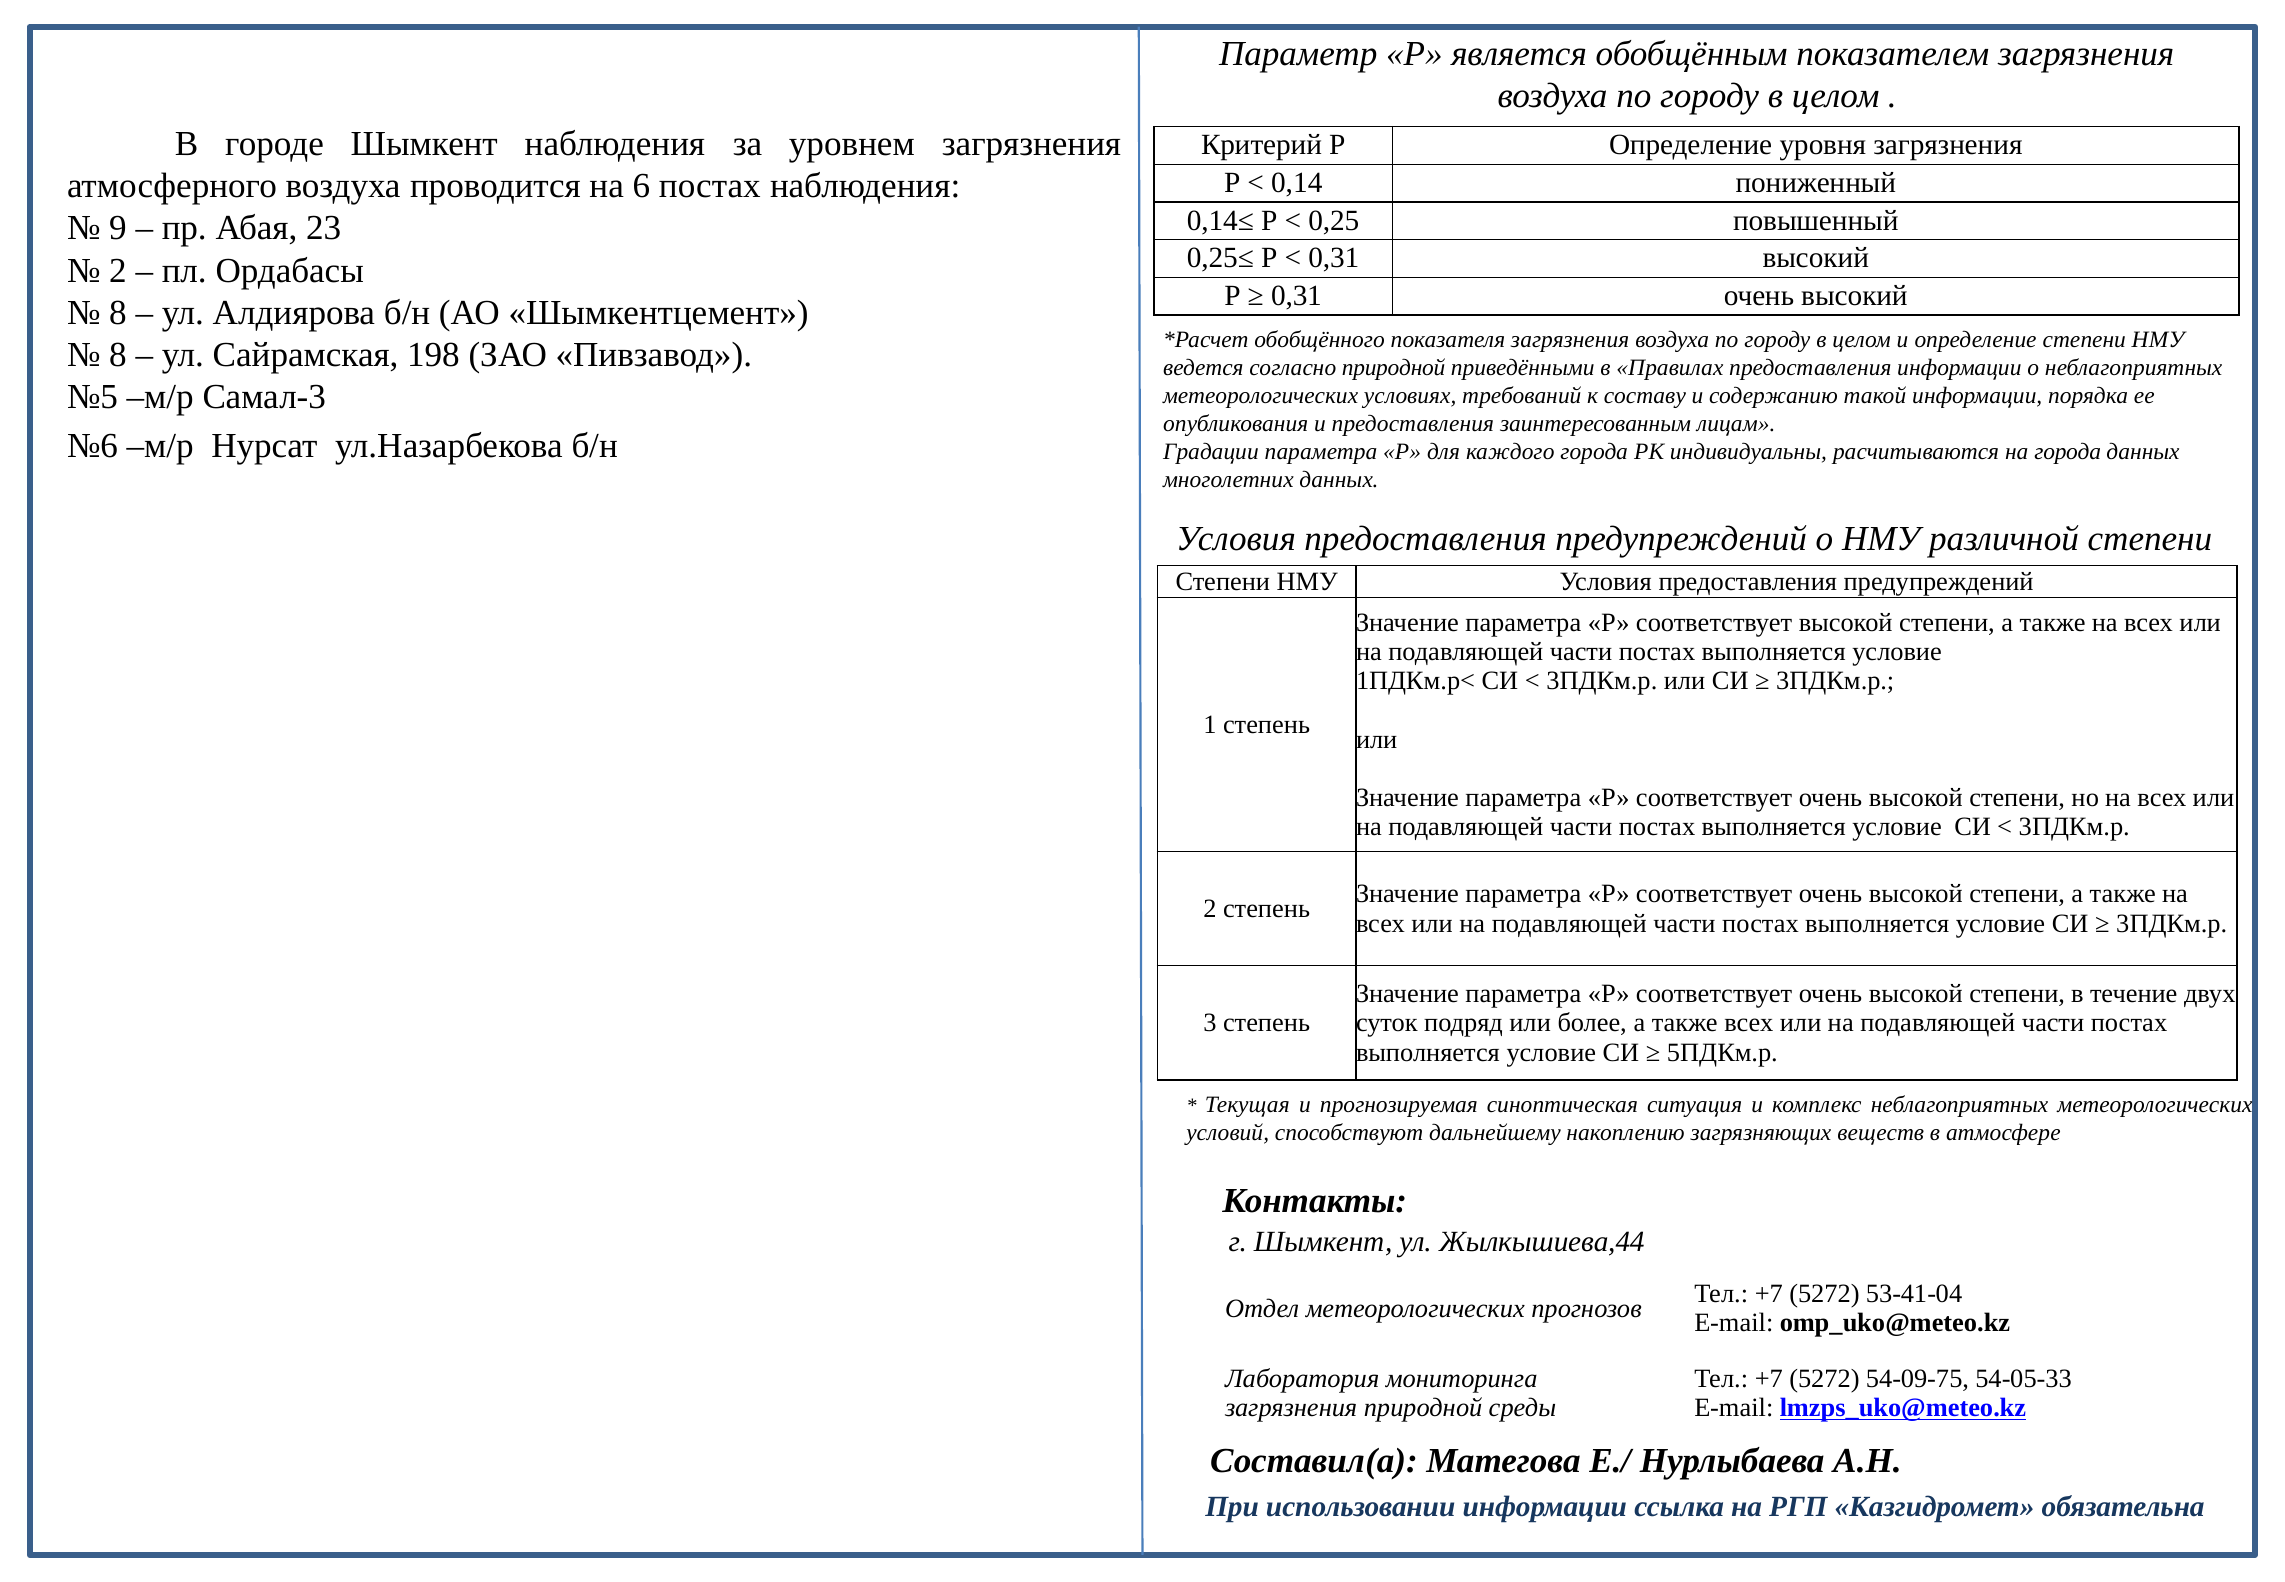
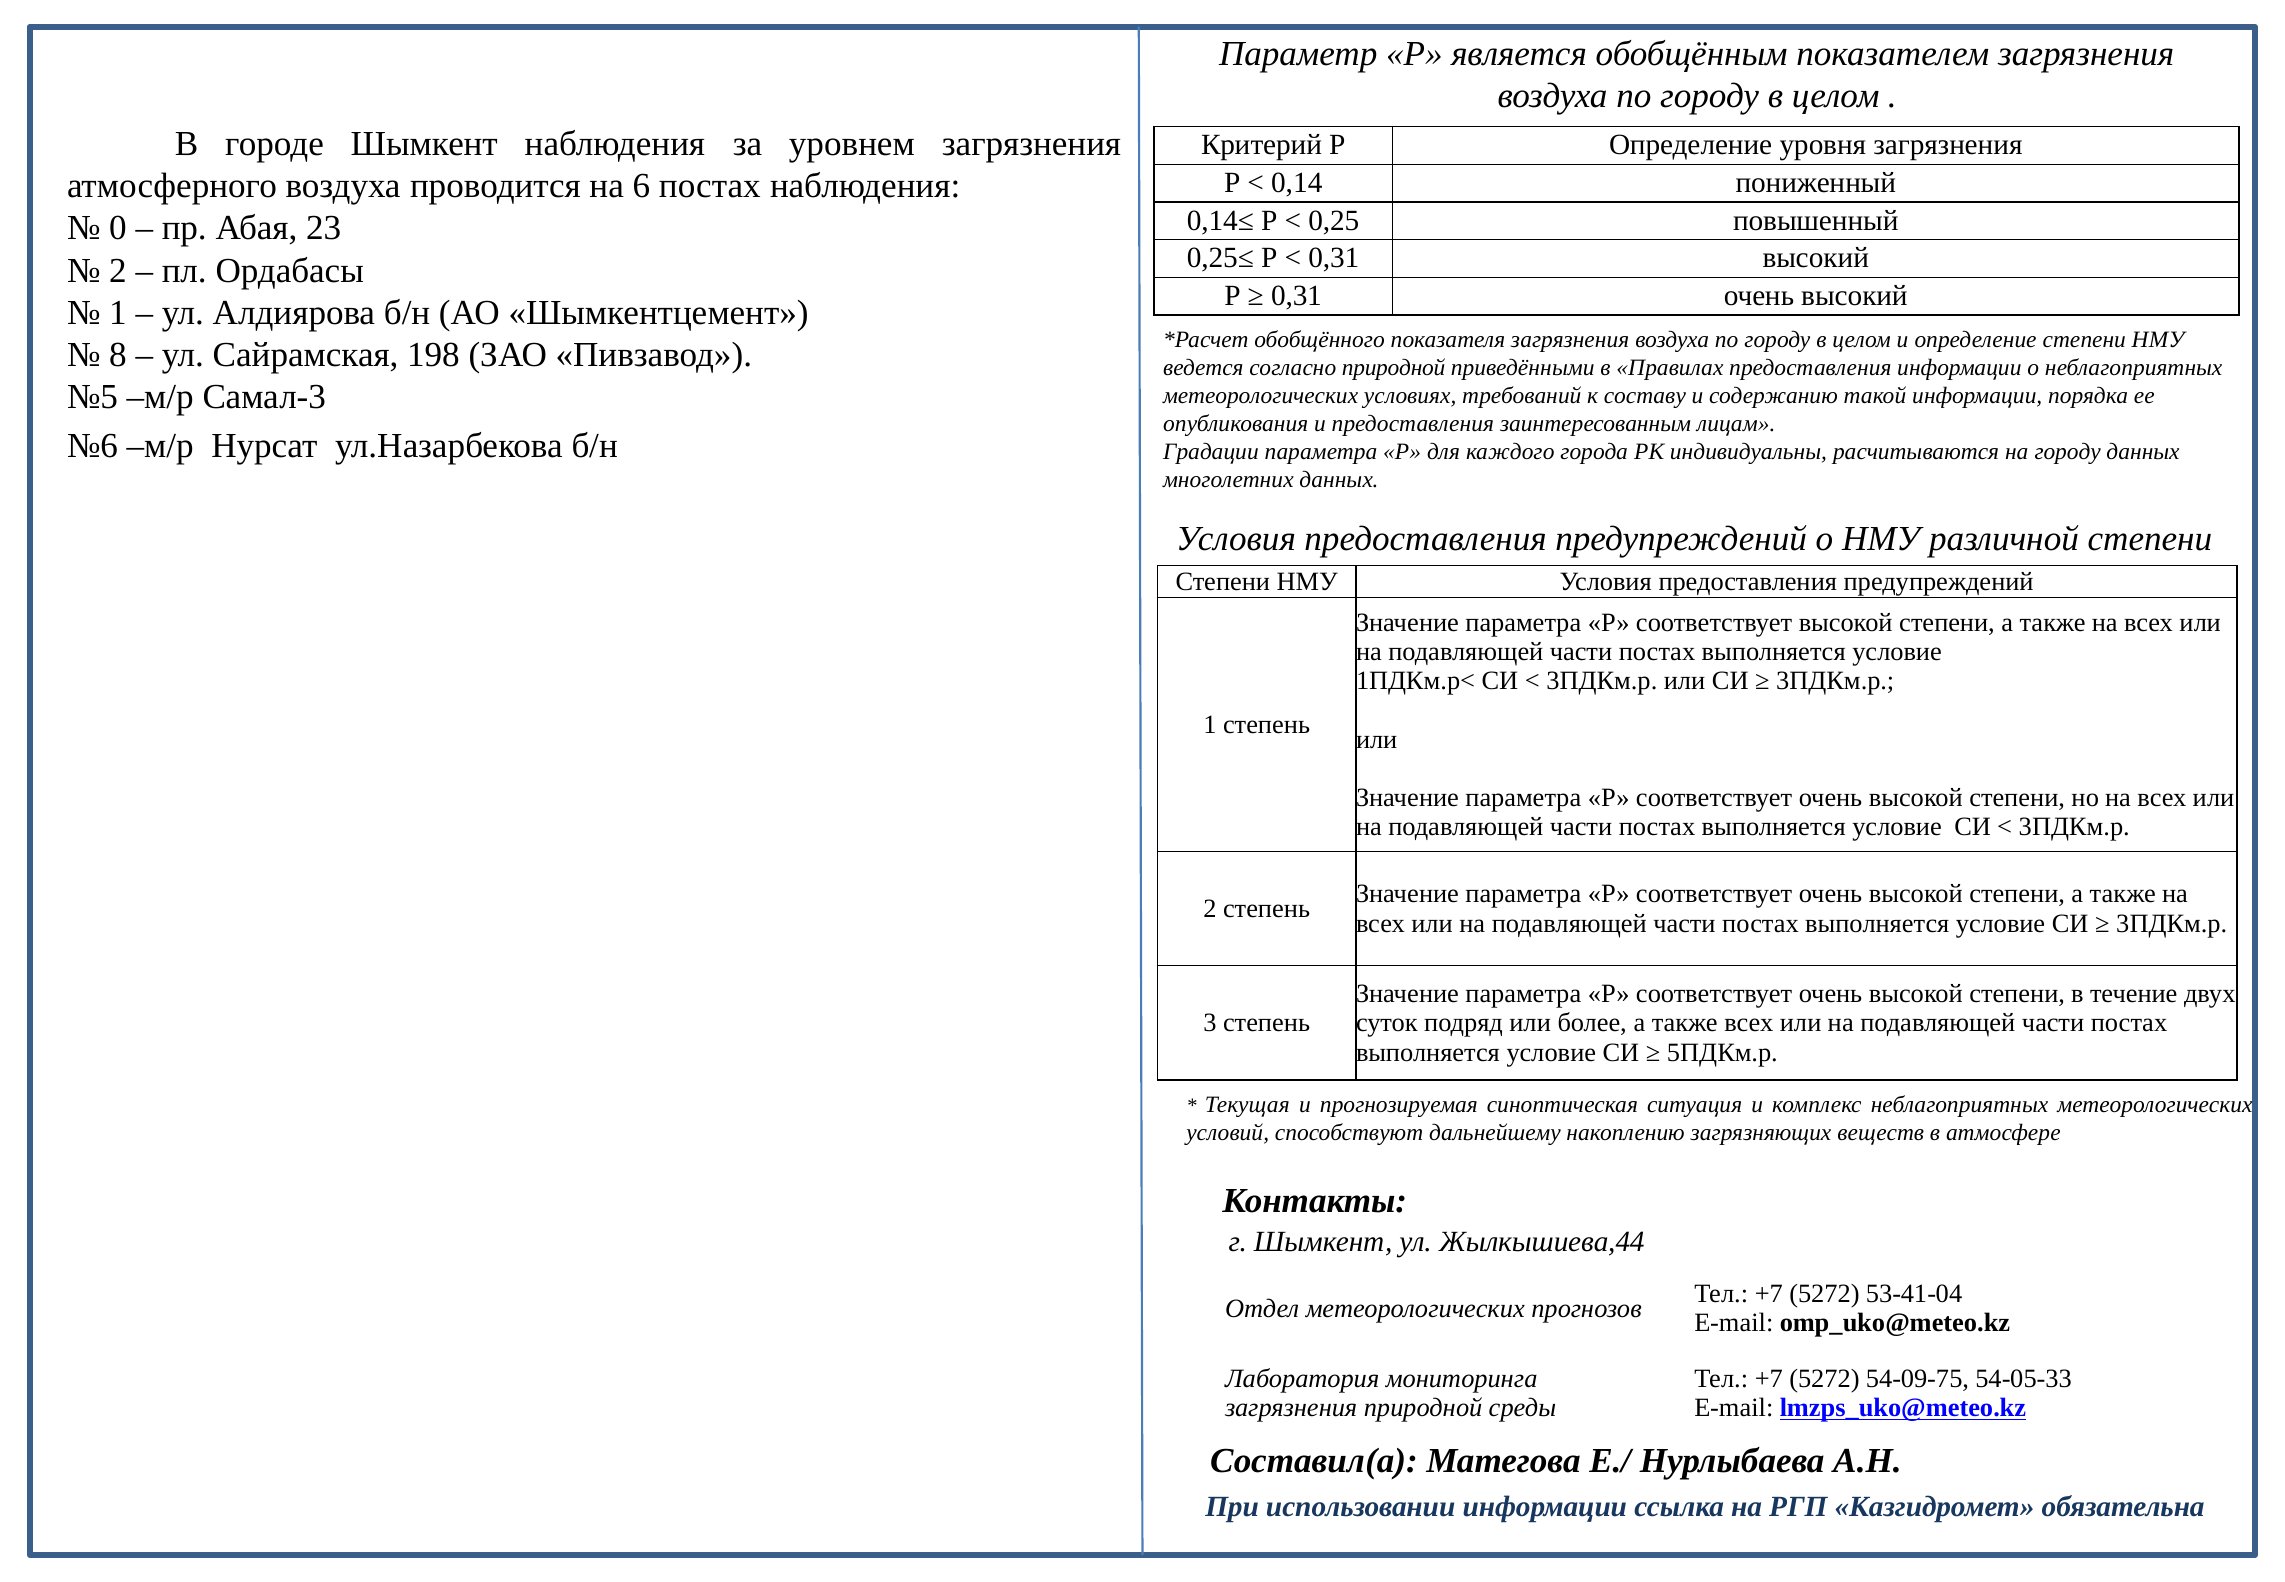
9: 9 -> 0
8 at (118, 313): 8 -> 1
на города: города -> городу
